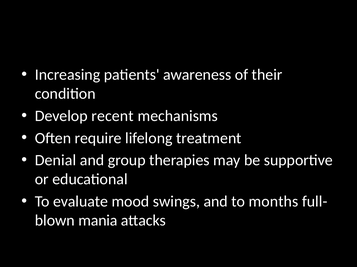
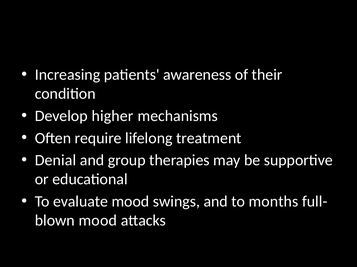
recent: recent -> higher
mania at (98, 221): mania -> mood
